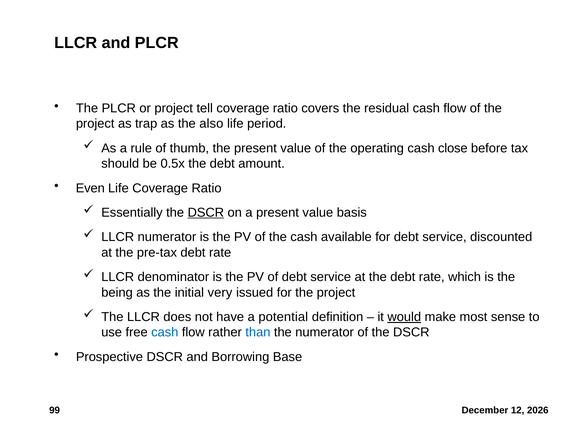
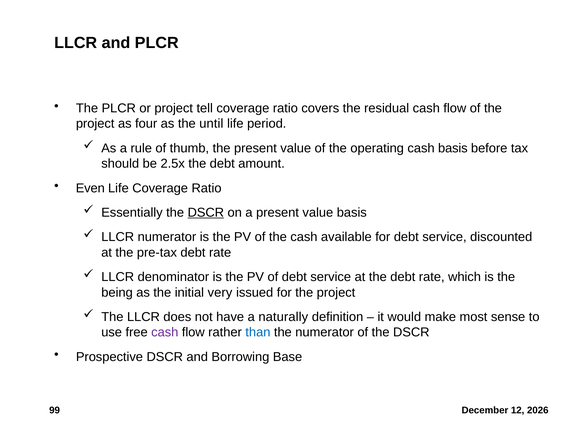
trap: trap -> four
also: also -> until
cash close: close -> basis
0.5x: 0.5x -> 2.5x
potential: potential -> naturally
would underline: present -> none
cash at (165, 332) colour: blue -> purple
